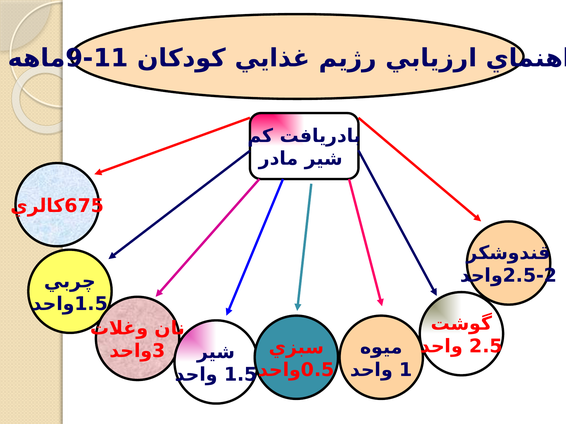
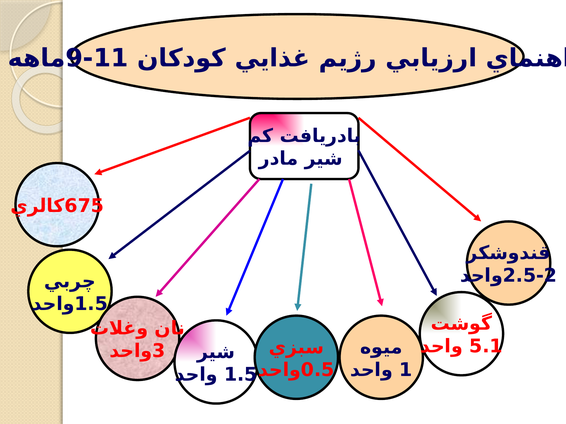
2.5: 2.5 -> 5.1
